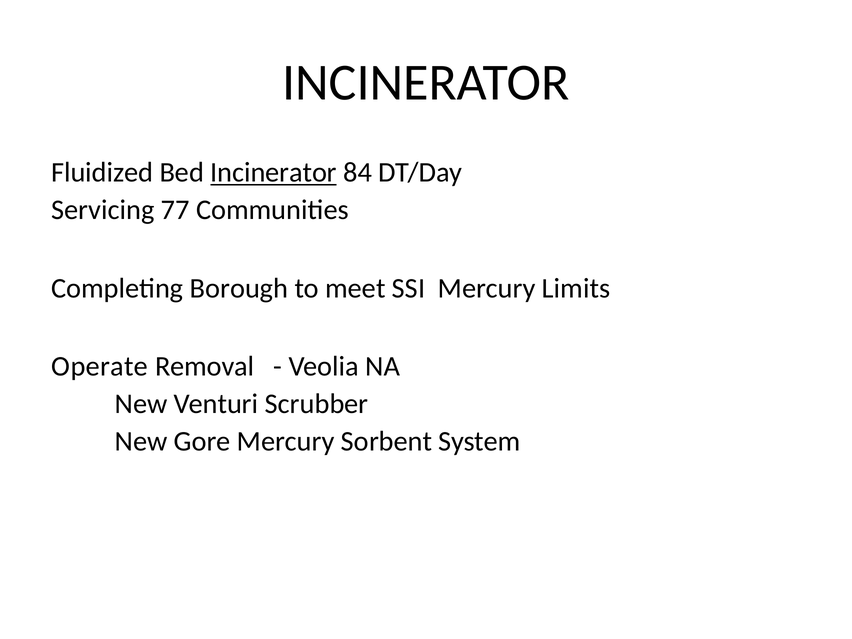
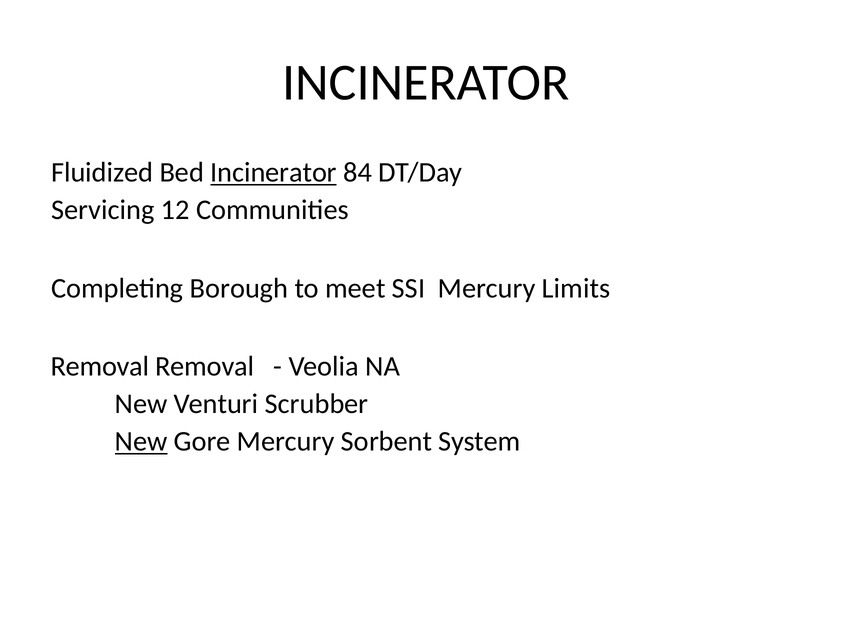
77: 77 -> 12
Operate at (100, 367): Operate -> Removal
New at (141, 442) underline: none -> present
